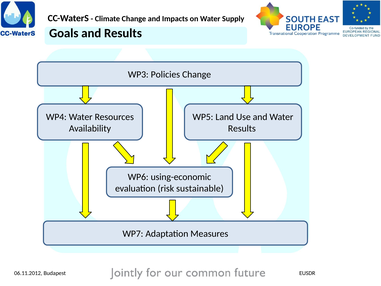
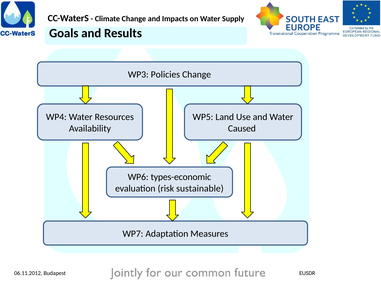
Results at (242, 128): Results -> Caused
using-economic: using-economic -> types-economic
